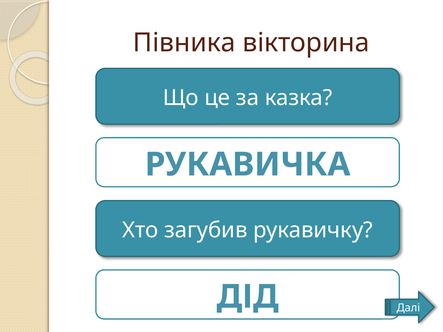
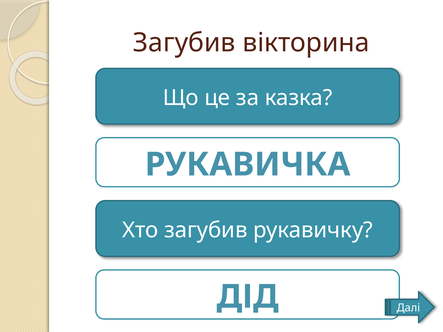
Півника at (184, 43): Півника -> Загубив
